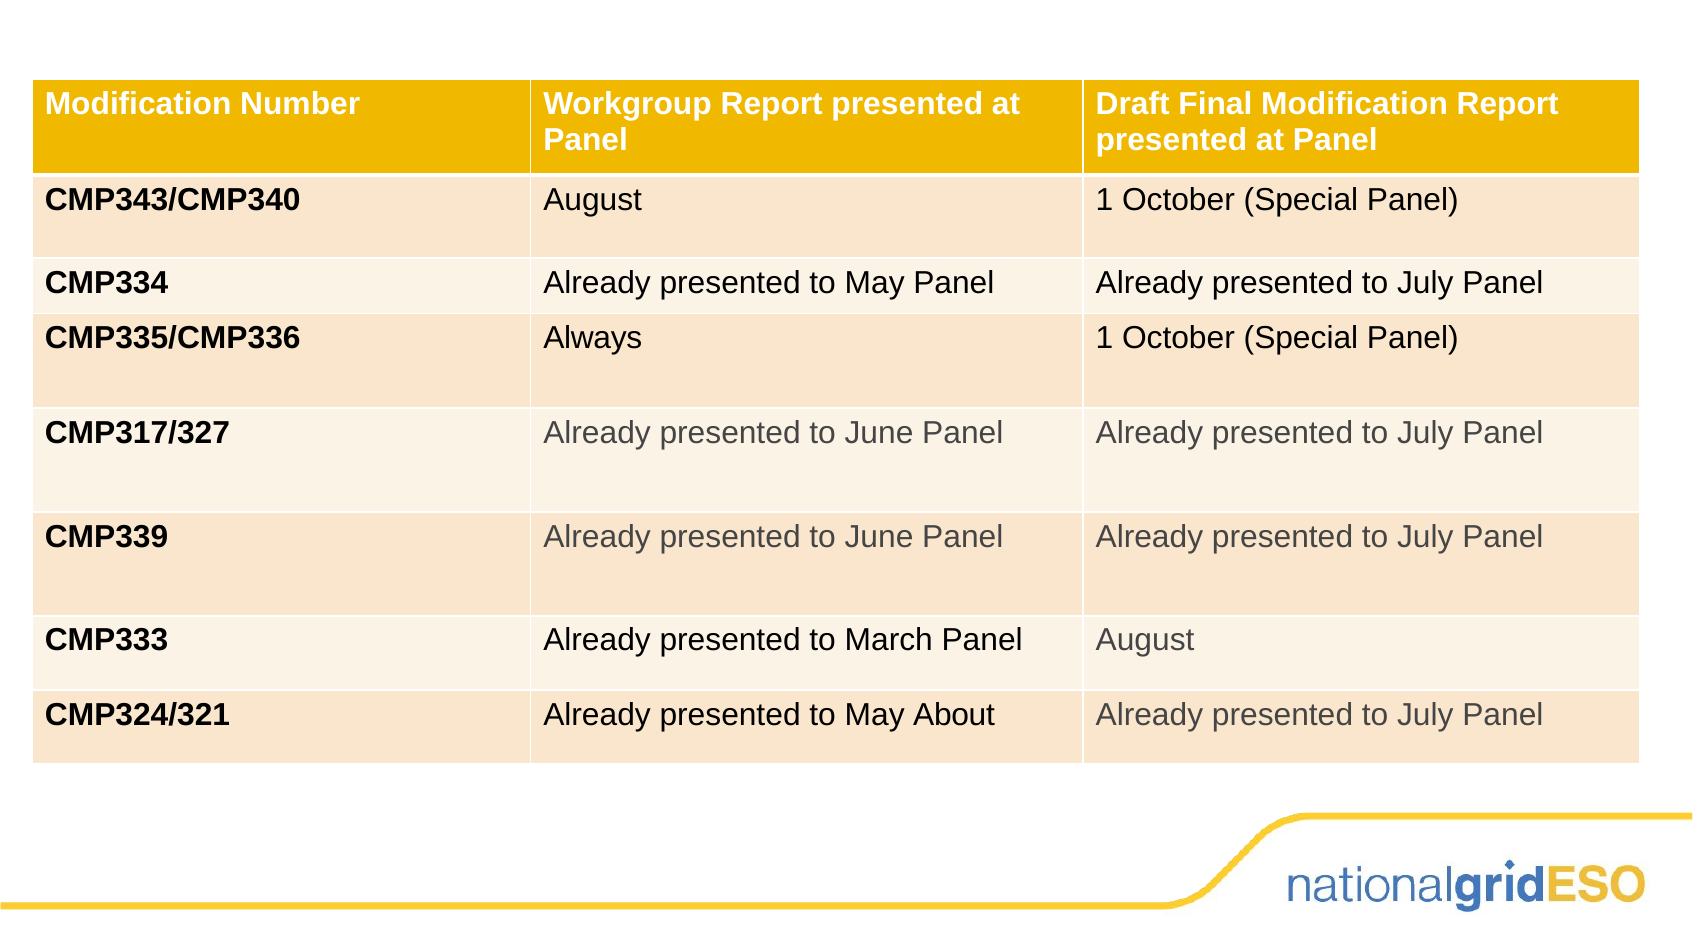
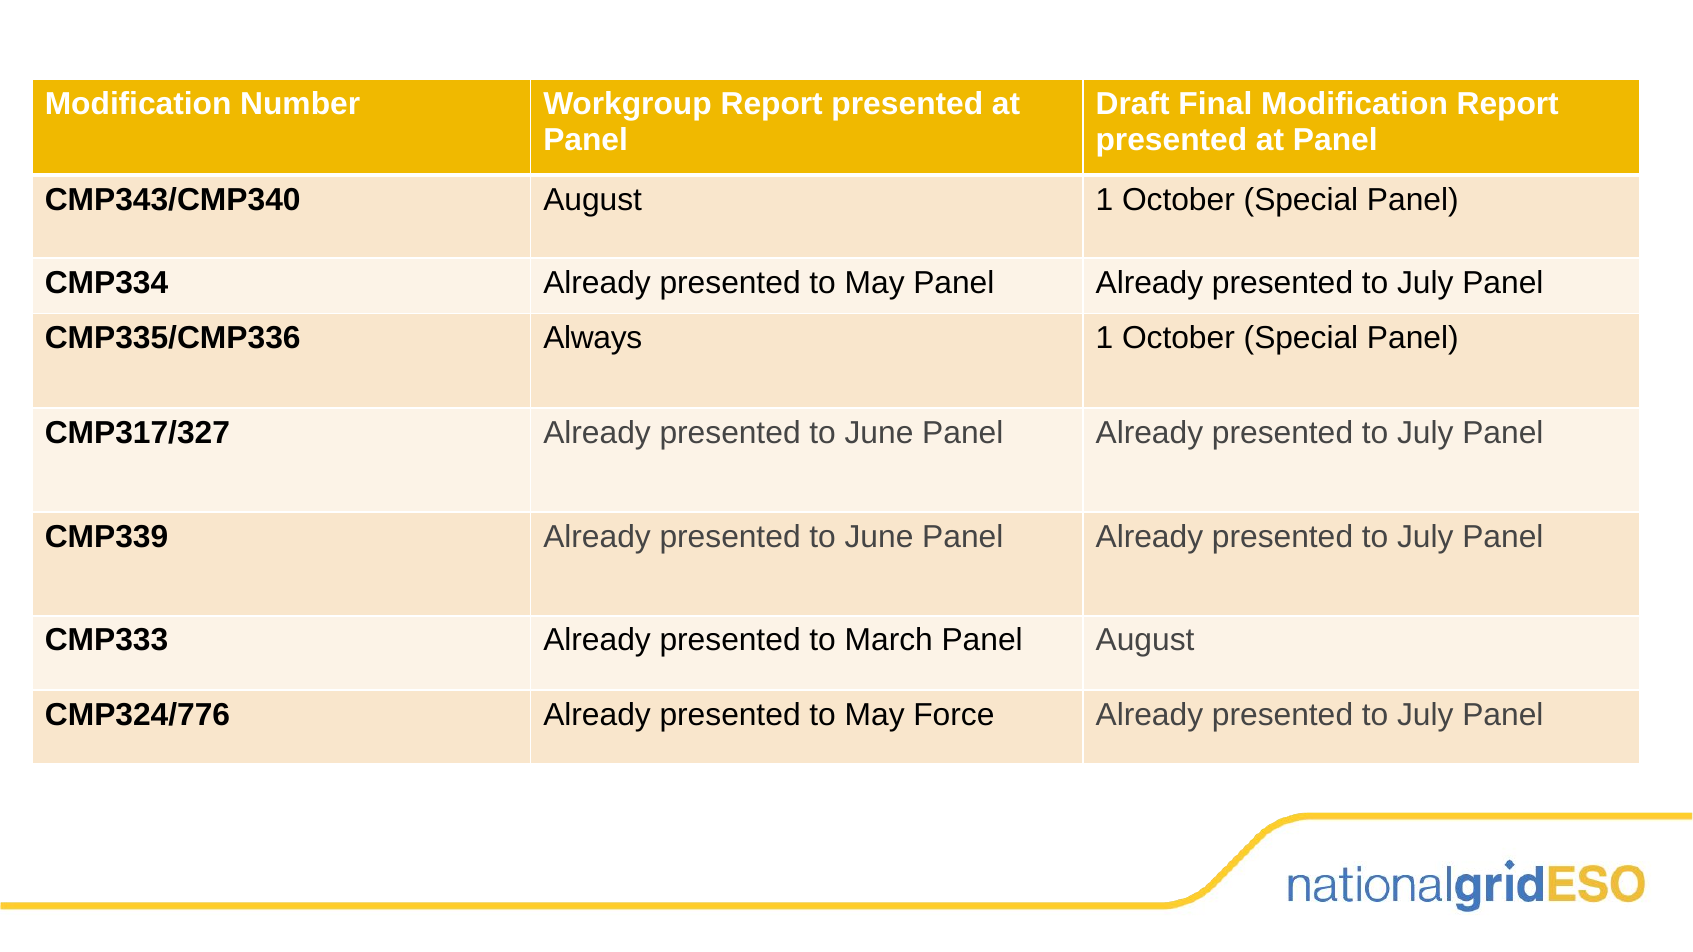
CMP324/321: CMP324/321 -> CMP324/776
About: About -> Force
